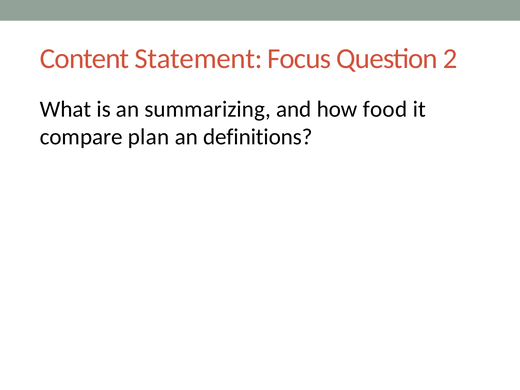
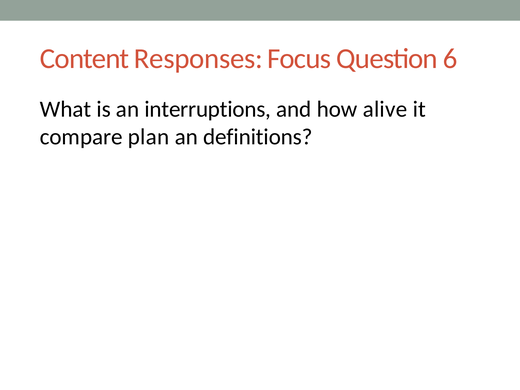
Statement: Statement -> Responses
2: 2 -> 6
summarizing: summarizing -> interruptions
food: food -> alive
